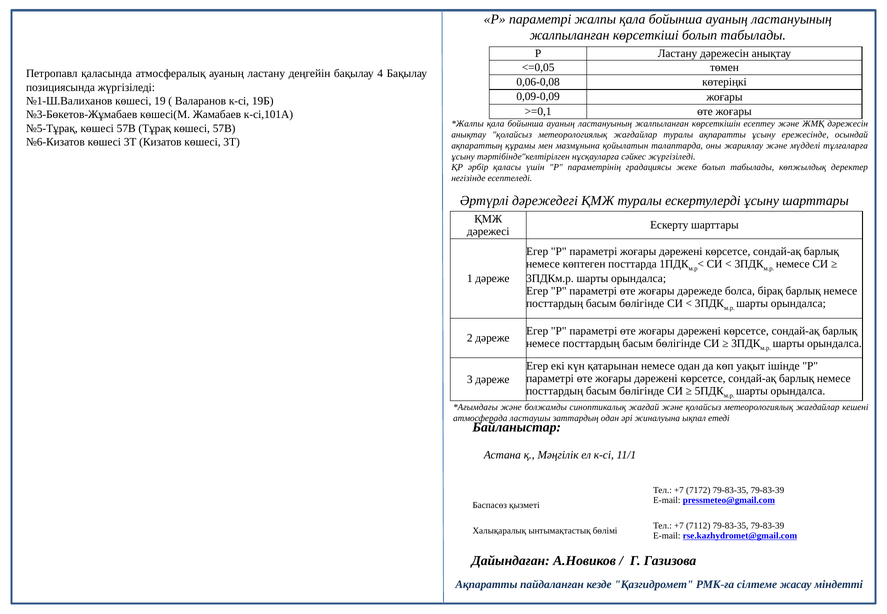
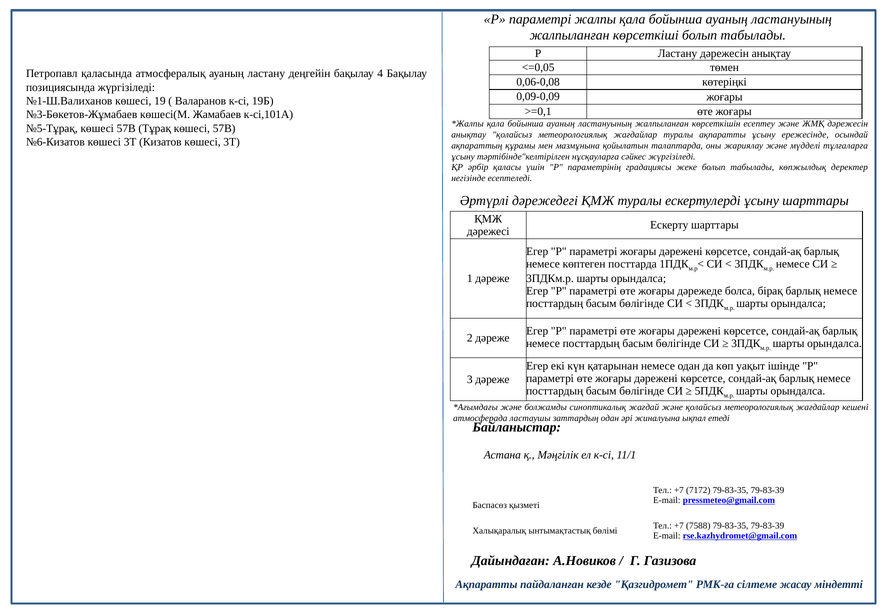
7112: 7112 -> 7588
